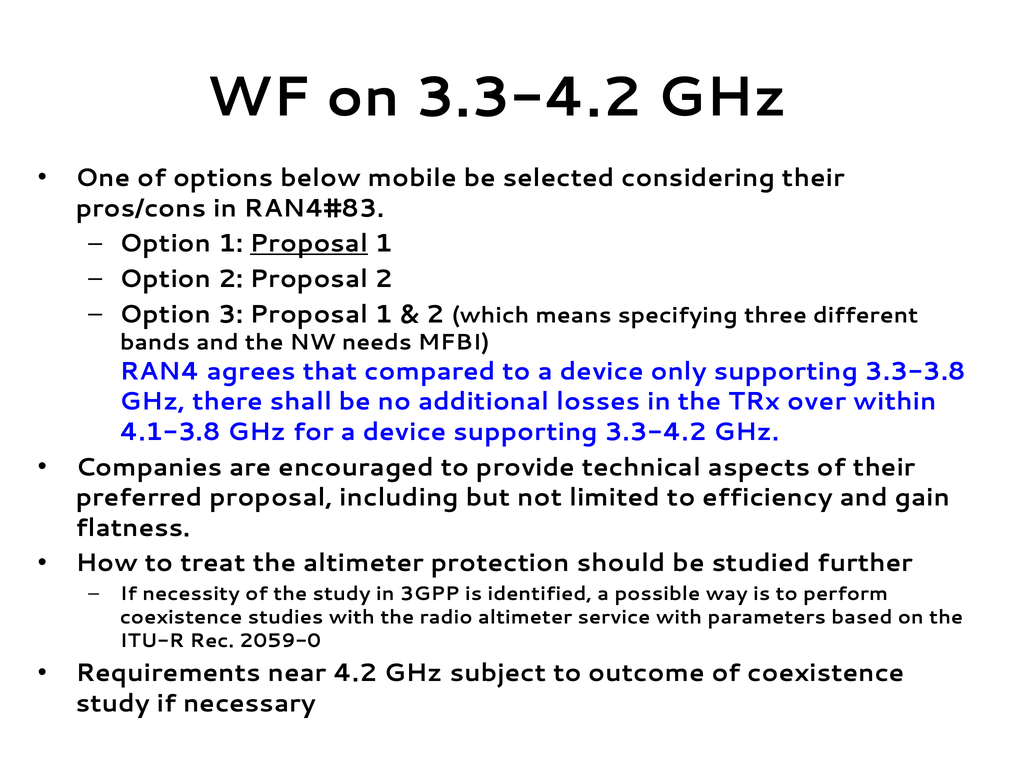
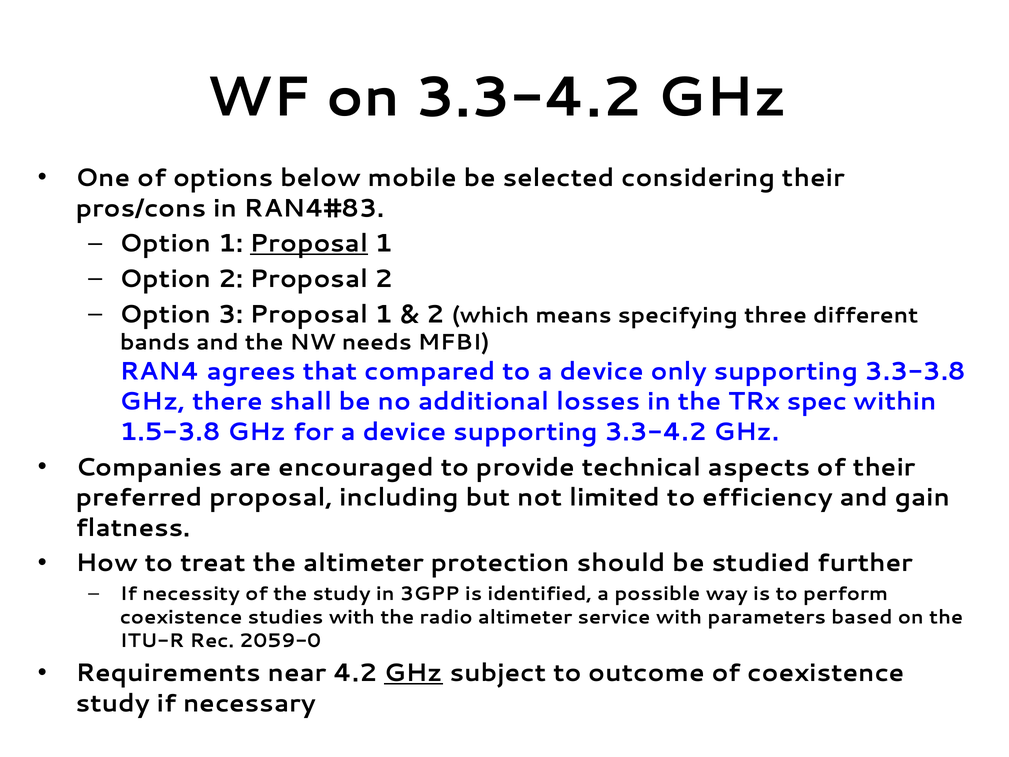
over: over -> spec
4.1-3.8: 4.1-3.8 -> 1.5-3.8
GHz at (413, 673) underline: none -> present
